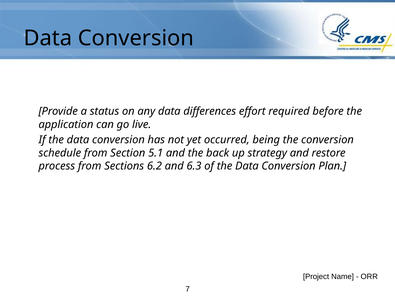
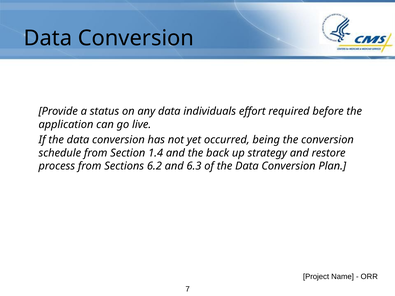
differences: differences -> individuals
5.1: 5.1 -> 1.4
